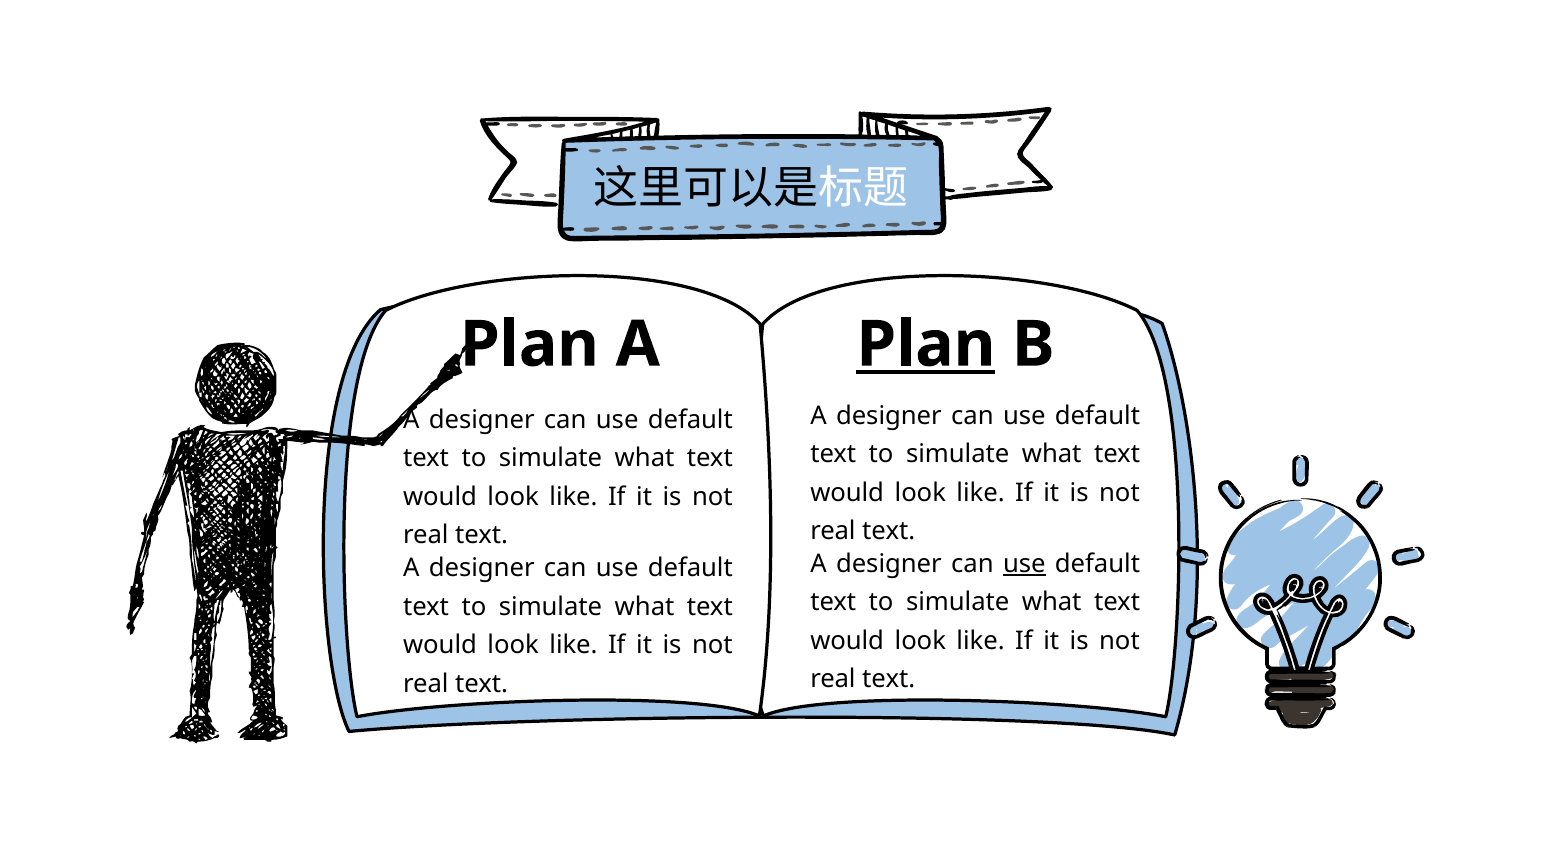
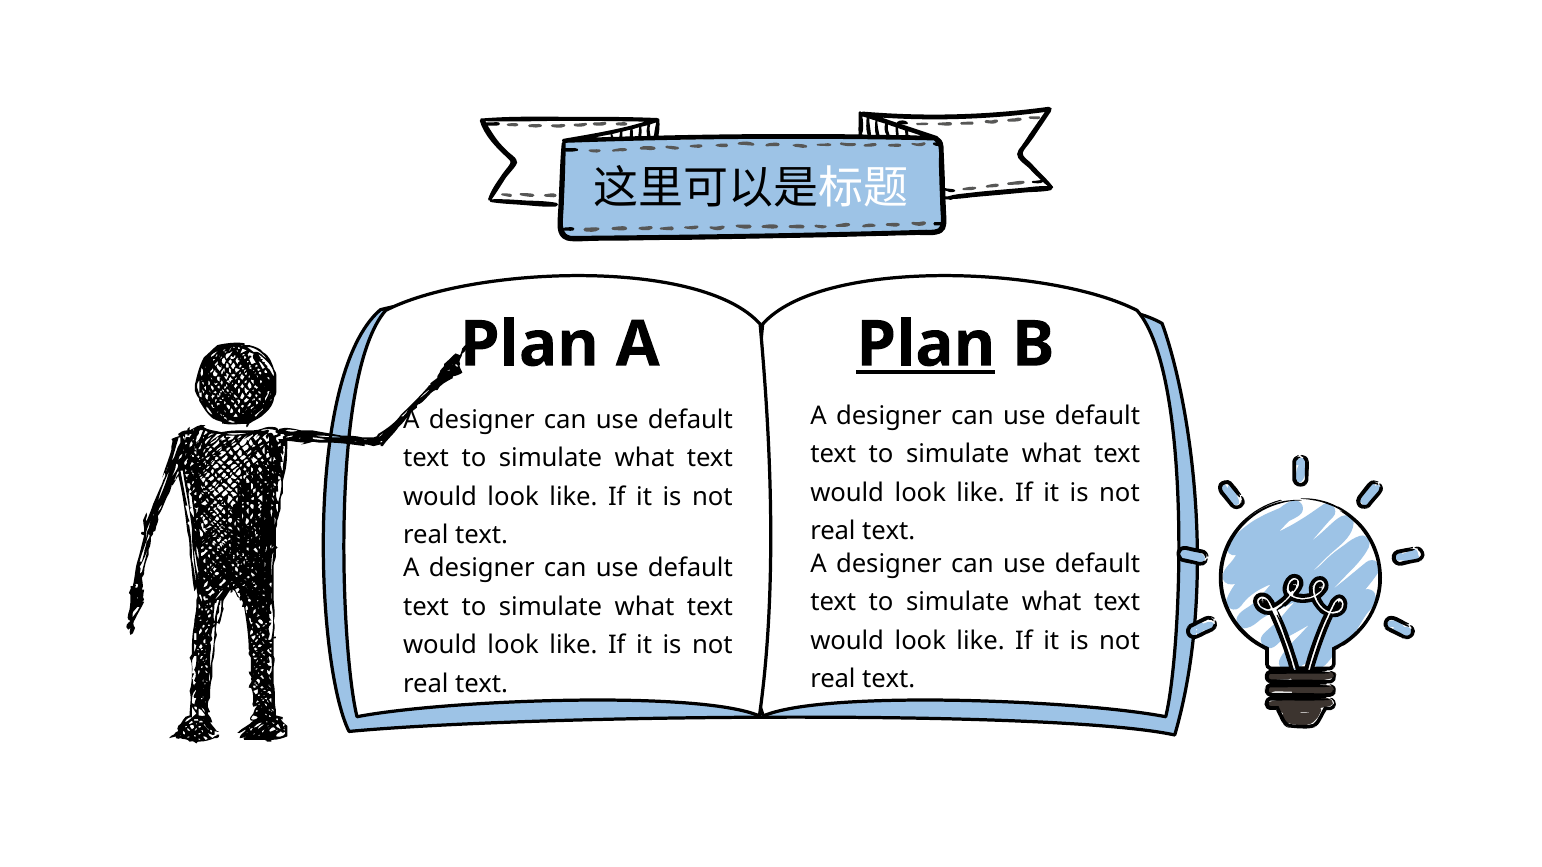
use at (1024, 564) underline: present -> none
